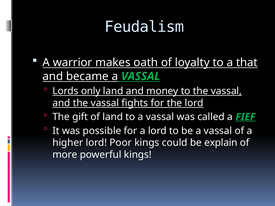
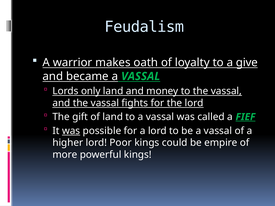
that: that -> give
was at (71, 131) underline: none -> present
explain: explain -> empire
